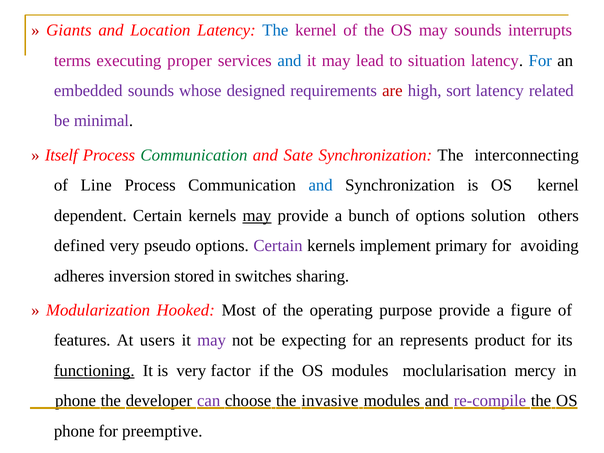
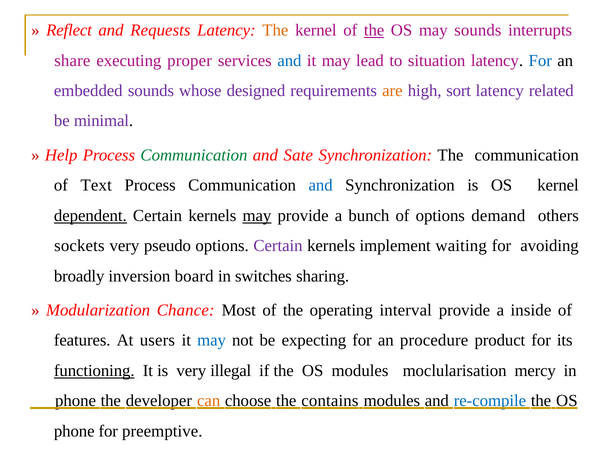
Giants: Giants -> Reflect
Location: Location -> Requests
The at (275, 30) colour: blue -> orange
the at (374, 30) underline: none -> present
terms: terms -> share
are colour: red -> orange
Itself: Itself -> Help
The interconnecting: interconnecting -> communication
Line: Line -> Text
dependent underline: none -> present
solution: solution -> demand
defined: defined -> sockets
primary: primary -> waiting
adheres: adheres -> broadly
stored: stored -> board
Hooked: Hooked -> Chance
purpose: purpose -> interval
figure: figure -> inside
may at (212, 340) colour: purple -> blue
represents: represents -> procedure
factor: factor -> illegal
can colour: purple -> orange
invasive: invasive -> contains
re-compile colour: purple -> blue
